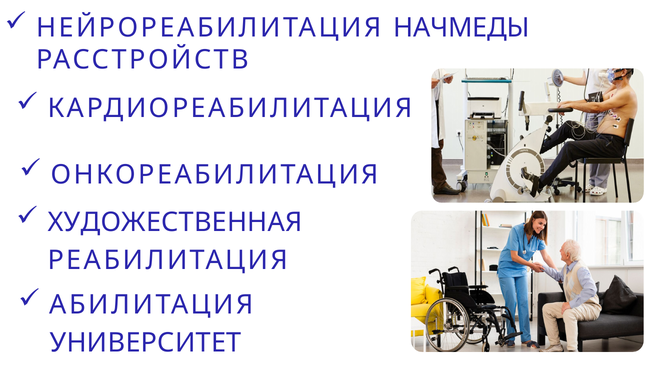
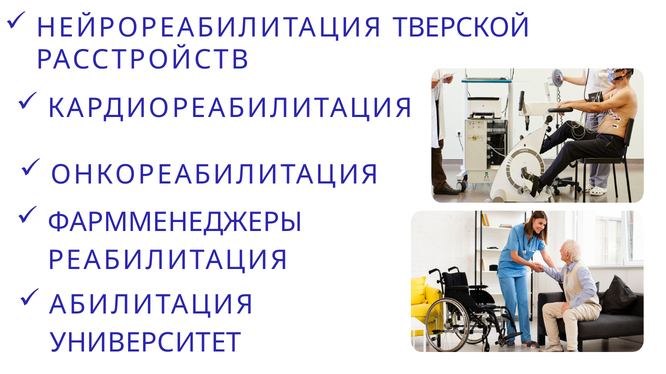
НАЧМЕДЫ: НАЧМЕДЫ -> ТВЕРСКОЙ
ХУДОЖЕСТВЕННАЯ: ХУДОЖЕСТВЕННАЯ -> ФАРММЕНЕДЖЕРЫ
